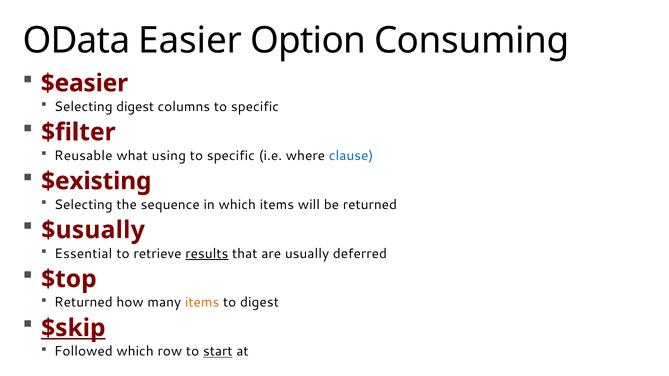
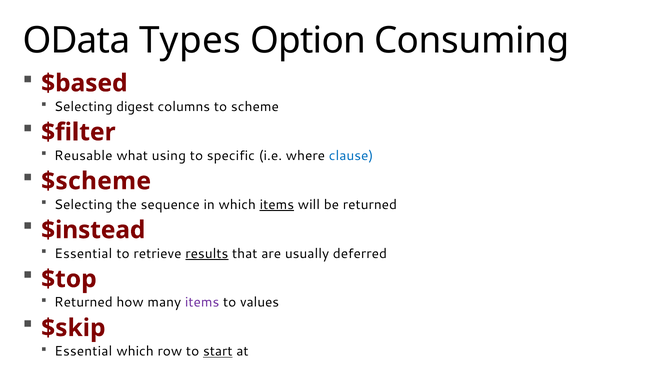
Easier: Easier -> Types
$easier: $easier -> $based
columns to specific: specific -> scheme
$existing: $existing -> $scheme
items at (277, 205) underline: none -> present
$usually: $usually -> $instead
items at (202, 303) colour: orange -> purple
to digest: digest -> values
$skip underline: present -> none
Followed at (83, 352): Followed -> Essential
